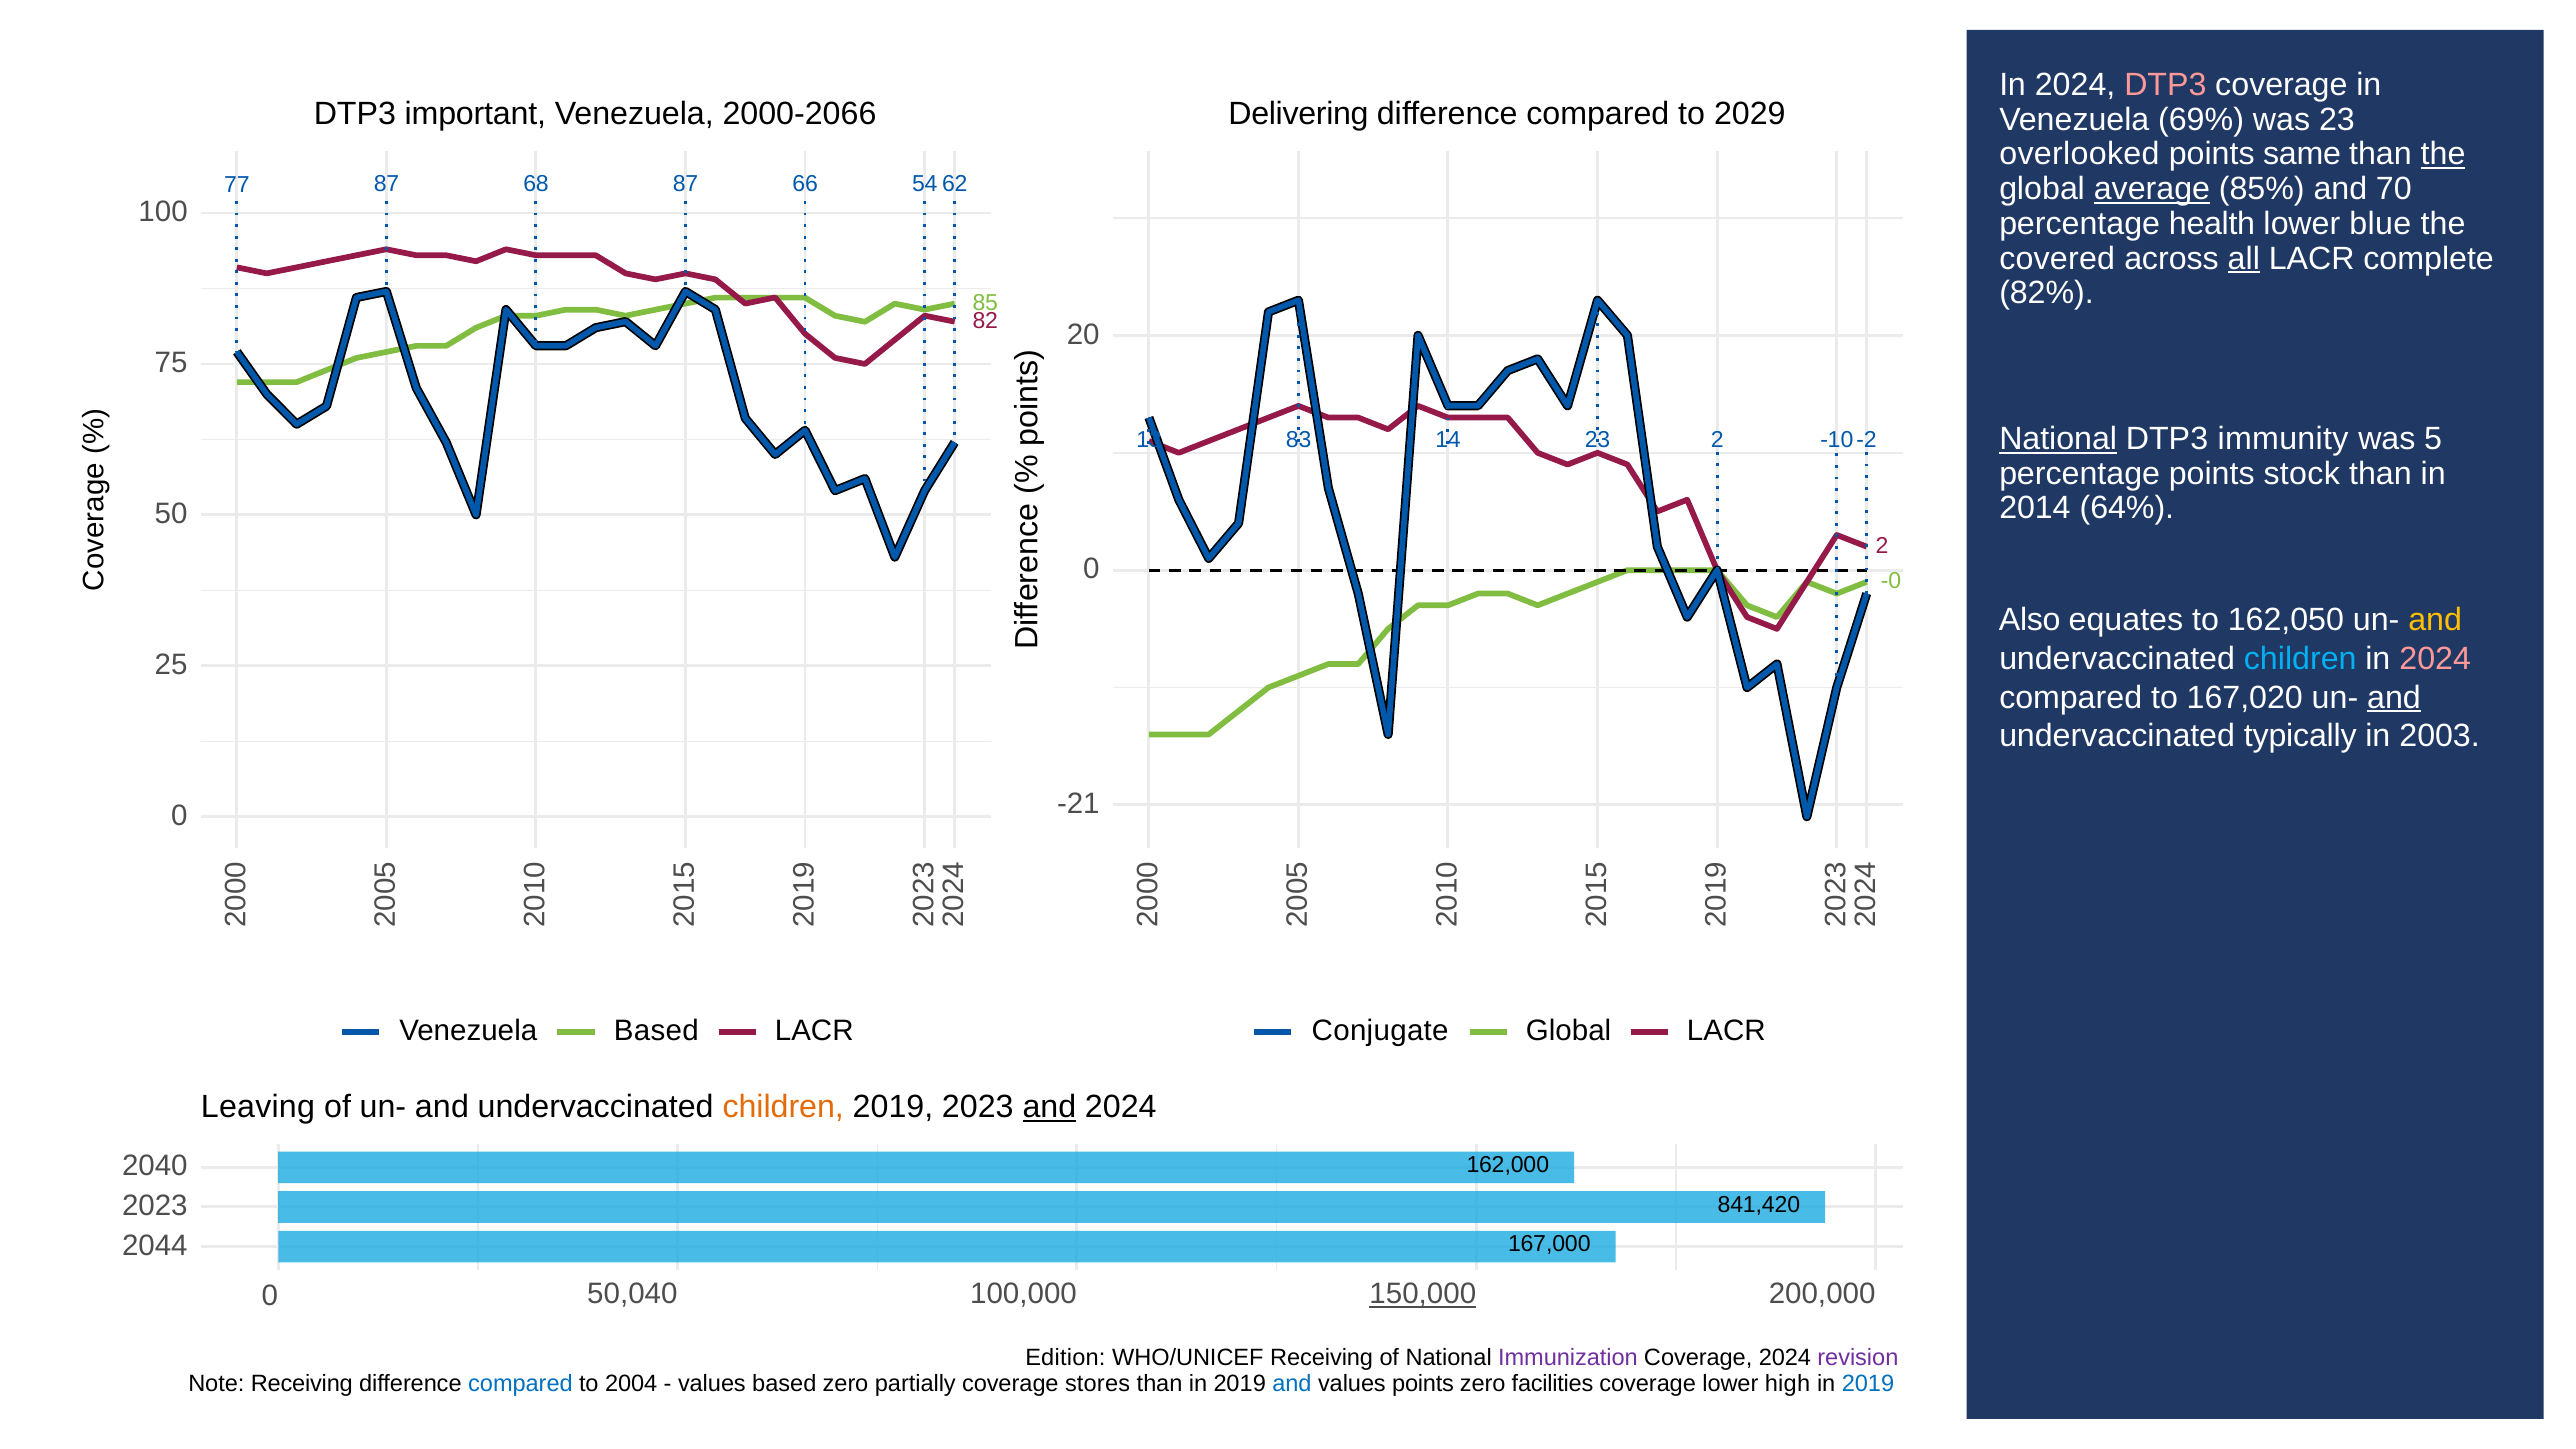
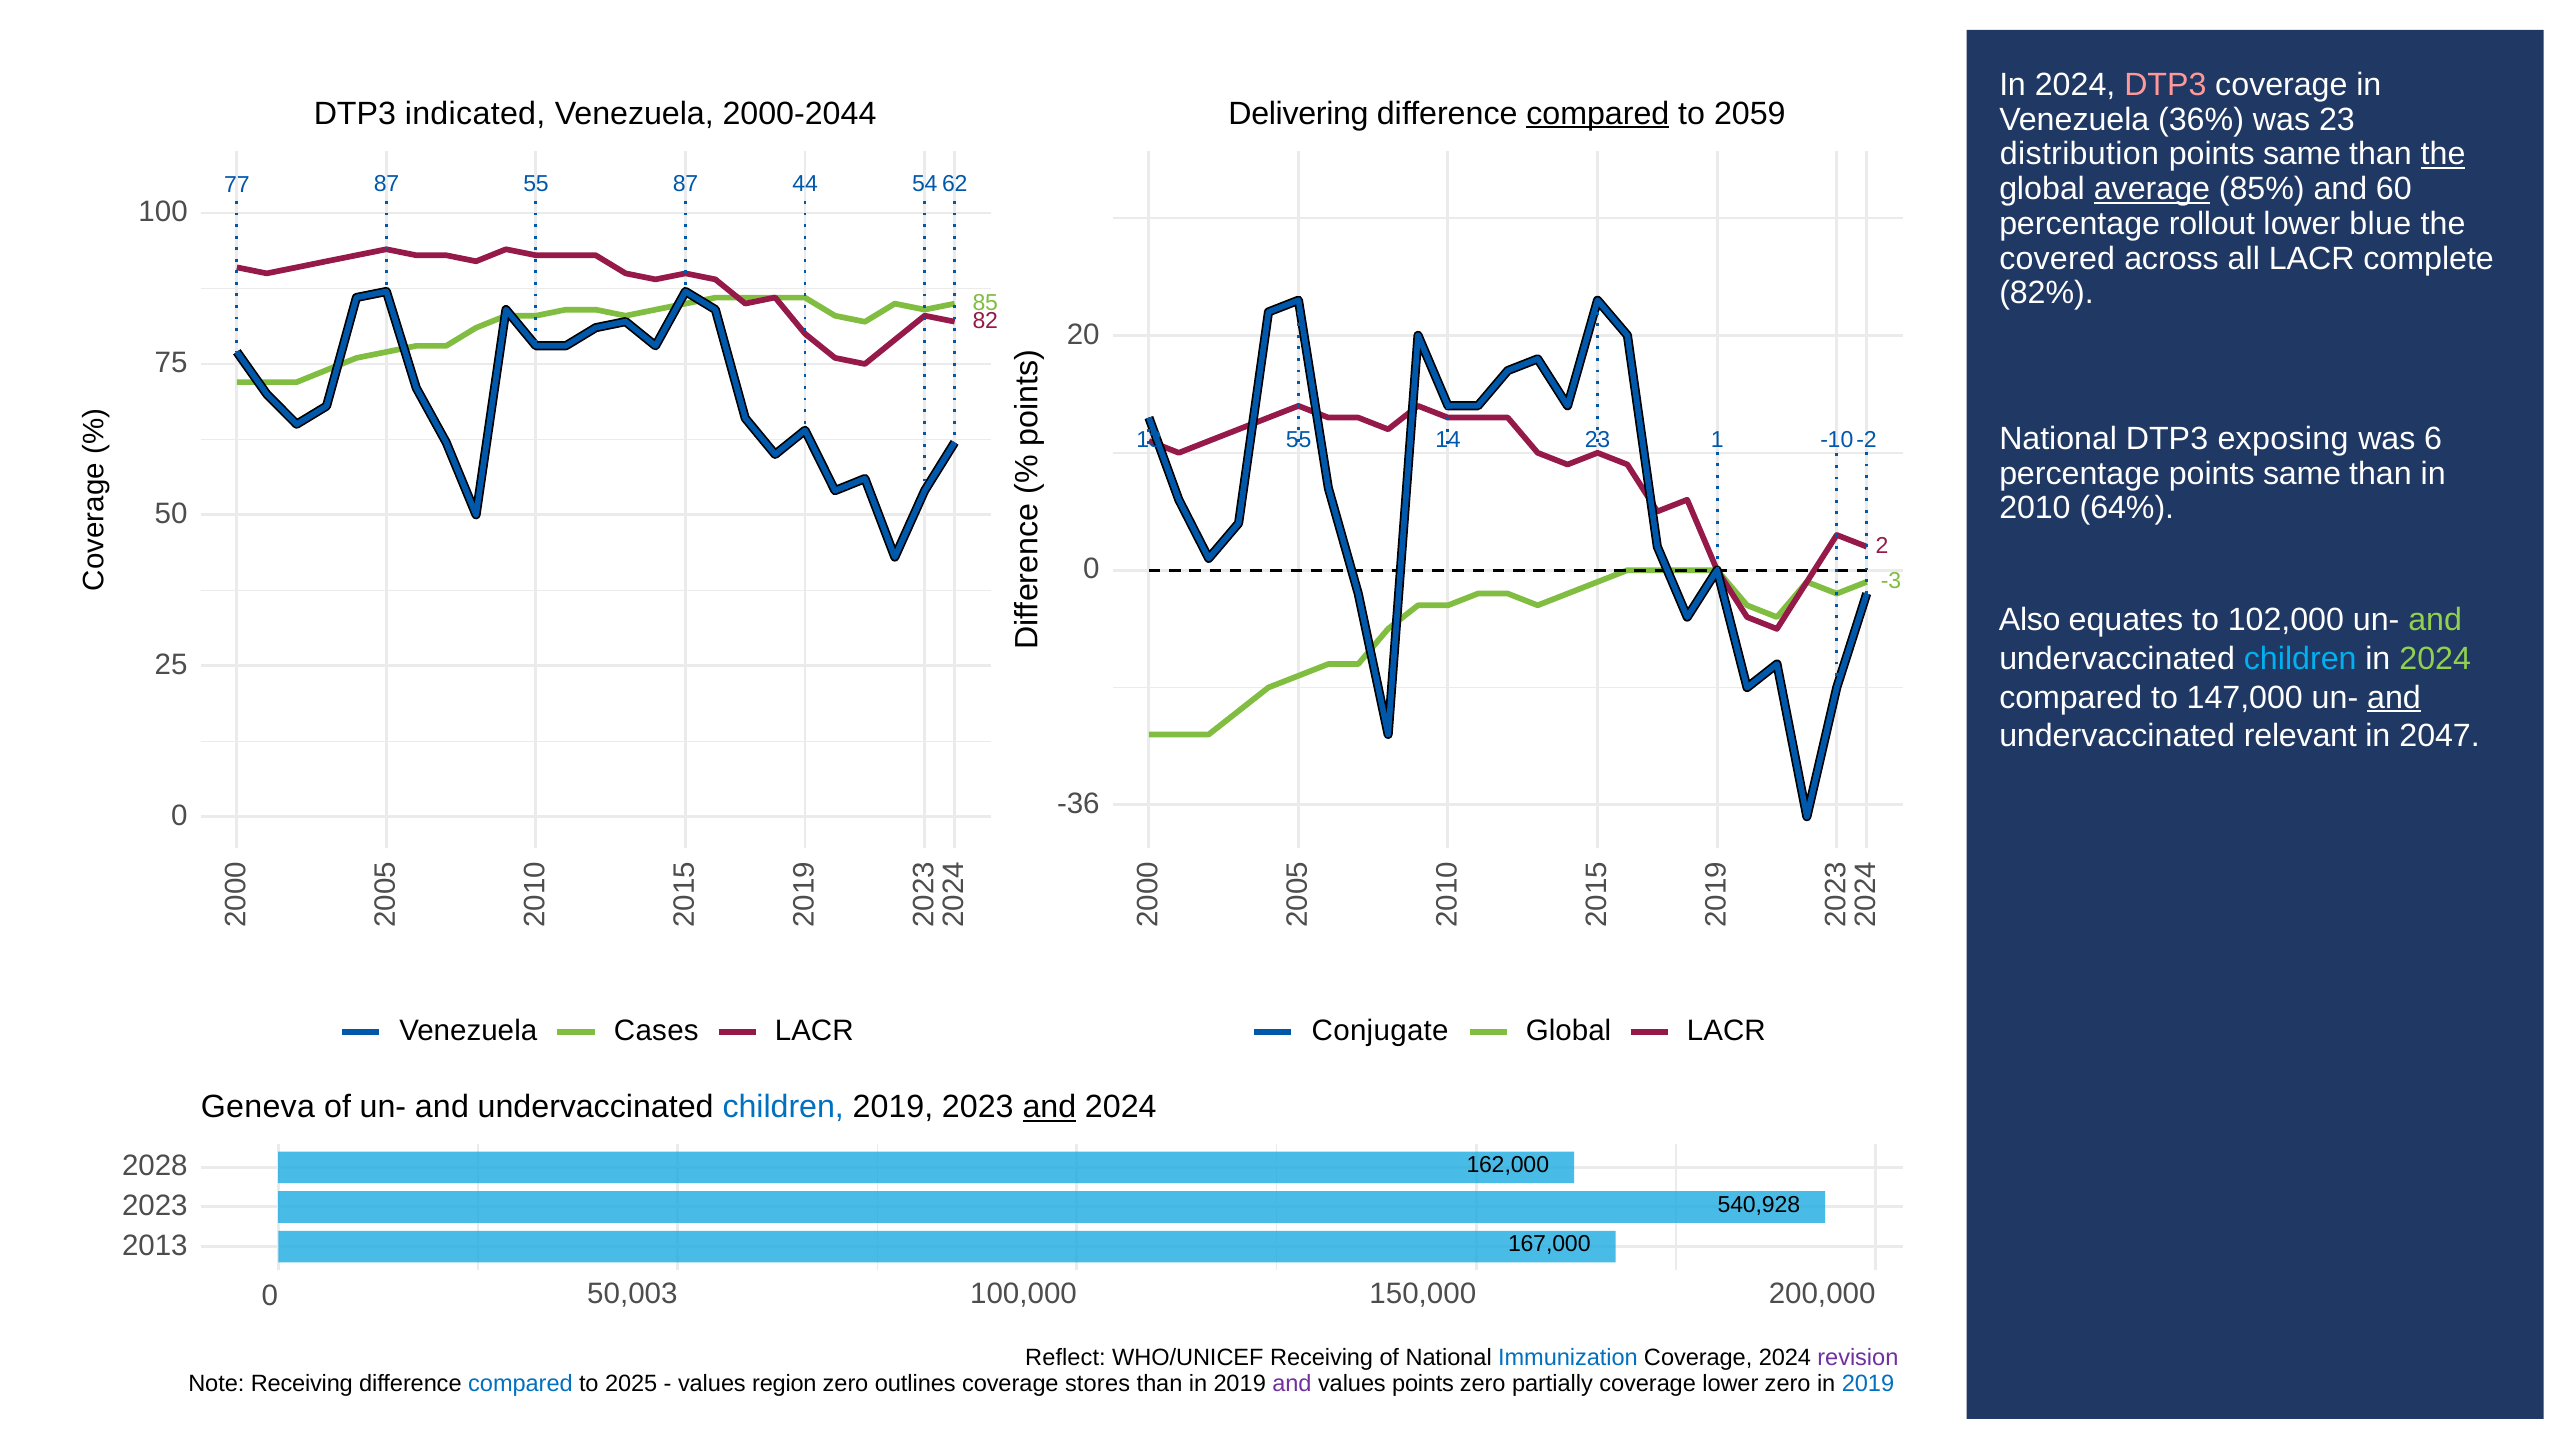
compared at (1598, 114) underline: none -> present
2029: 2029 -> 2059
important: important -> indicated
2000-2066: 2000-2066 -> 2000-2044
69%: 69% -> 36%
overlooked: overlooked -> distribution
87 68: 68 -> 55
66: 66 -> 44
70: 70 -> 60
health: health -> rollout
all underline: present -> none
National at (2058, 439) underline: present -> none
immunity: immunity -> exposing
was 5: 5 -> 6
13 83: 83 -> 55
23 2: 2 -> 1
percentage points stock: stock -> same
2014: 2014 -> 2010
-0: -0 -> -3
162,050: 162,050 -> 102,000
and at (2435, 620) colour: yellow -> light green
2024 at (2435, 659) colour: pink -> light green
167,020: 167,020 -> 147,000
typically: typically -> relevant
2003: 2003 -> 2047
-21: -21 -> -36
Venezuela Based: Based -> Cases
Leaving: Leaving -> Geneva
children at (783, 1107) colour: orange -> blue
2040: 2040 -> 2028
841,420: 841,420 -> 540,928
2044: 2044 -> 2013
50,040: 50,040 -> 50,003
150,000 underline: present -> none
Edition: Edition -> Reflect
Immunization colour: purple -> blue
2004: 2004 -> 2025
values based: based -> region
partially: partially -> outlines
and at (1292, 1383) colour: blue -> purple
facilities: facilities -> partially
lower high: high -> zero
